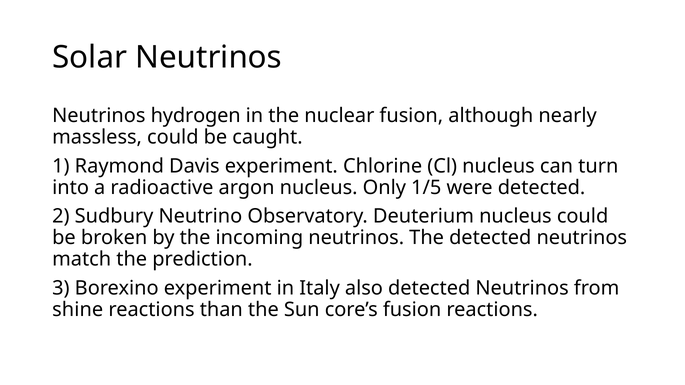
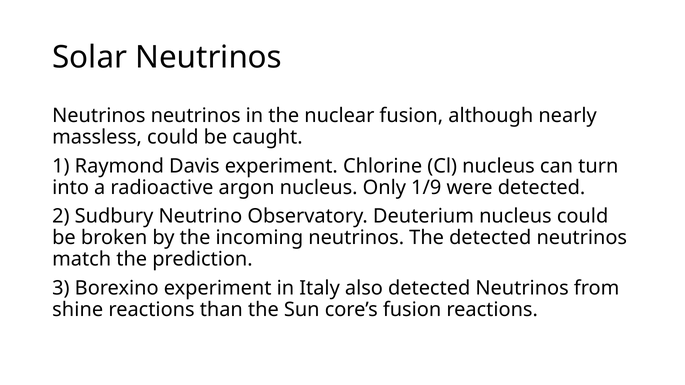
hydrogen at (196, 116): hydrogen -> neutrinos
1/5: 1/5 -> 1/9
